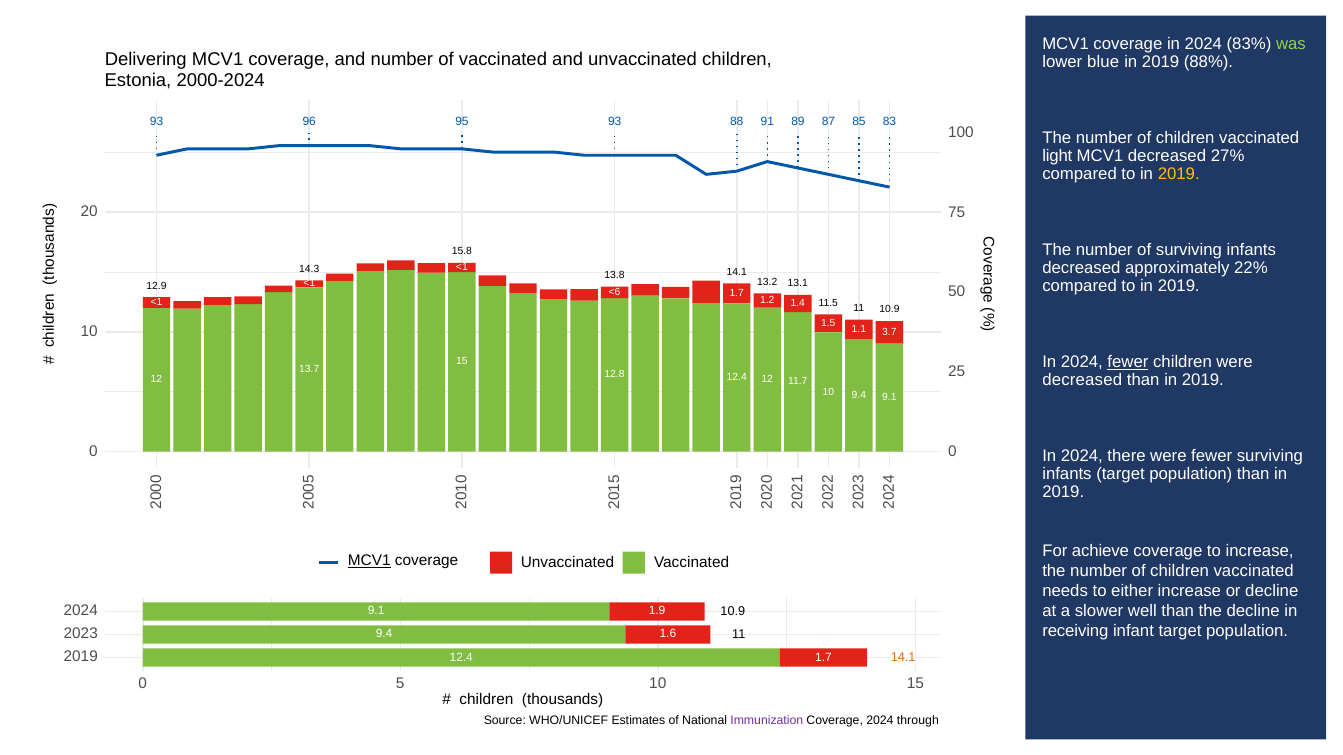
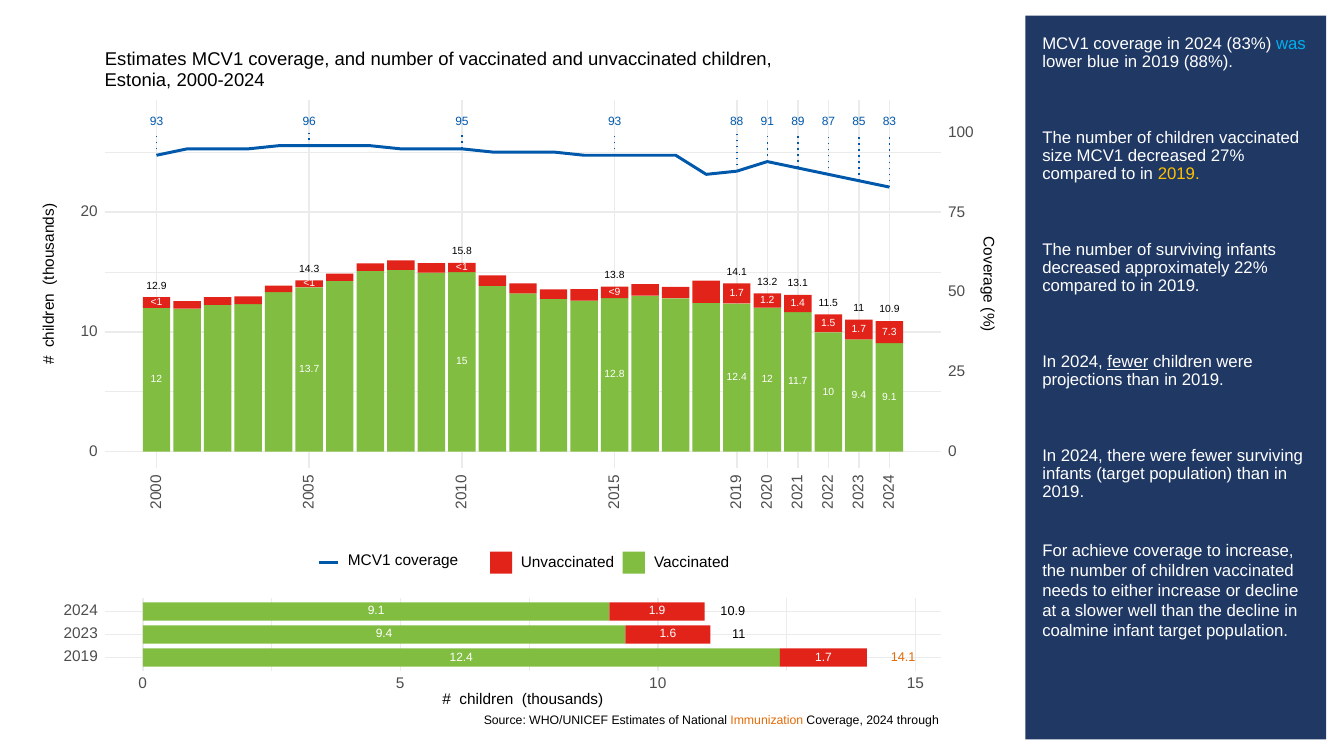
was colour: light green -> light blue
Delivering at (146, 60): Delivering -> Estimates
light: light -> size
<6: <6 -> <9
1.1 at (859, 329): 1.1 -> 1.7
3.7: 3.7 -> 7.3
decreased at (1082, 381): decreased -> projections
MCV1 at (369, 561) underline: present -> none
receiving: receiving -> coalmine
Immunization colour: purple -> orange
